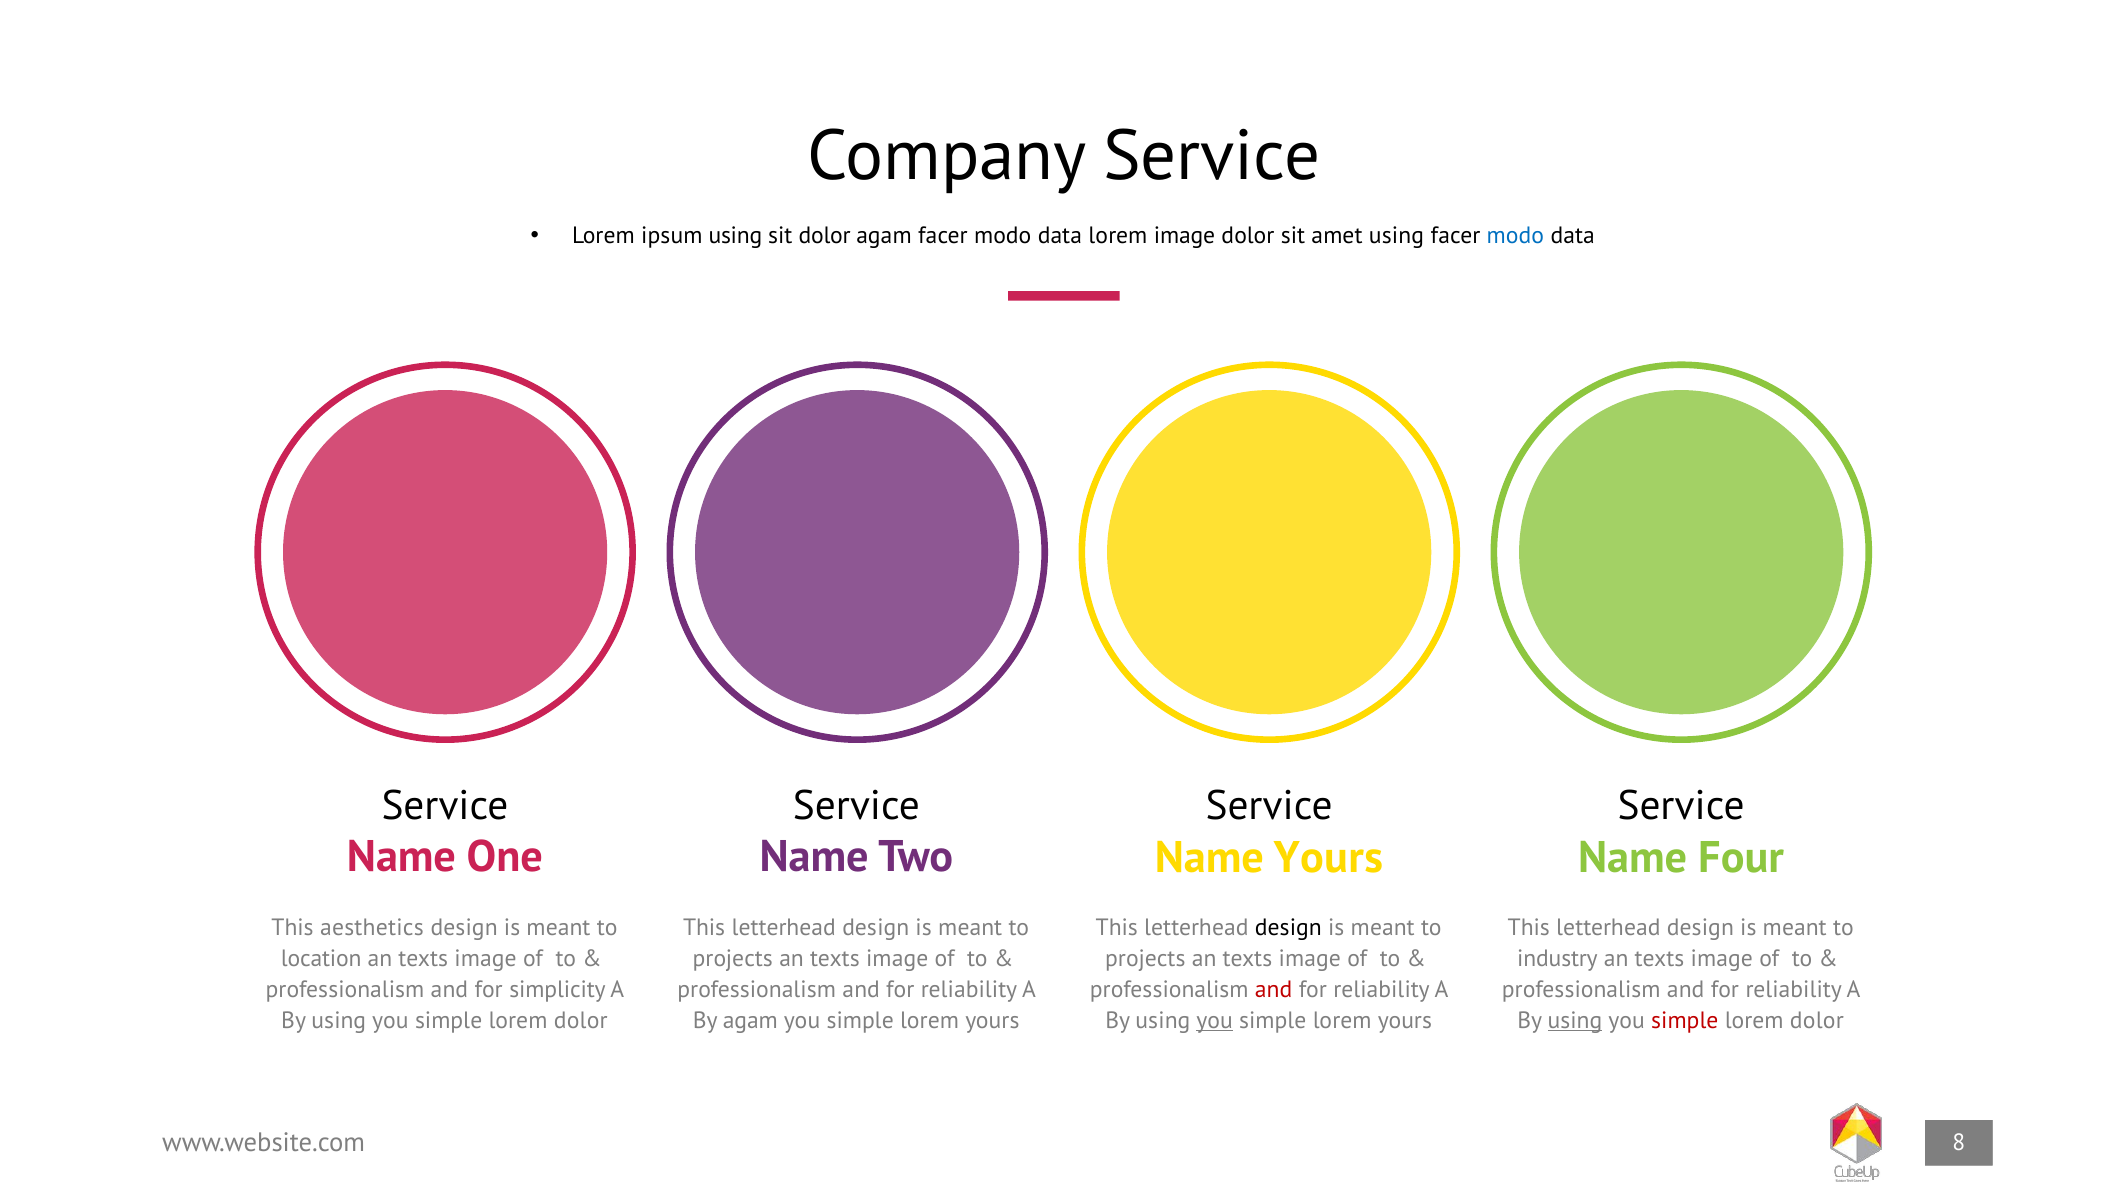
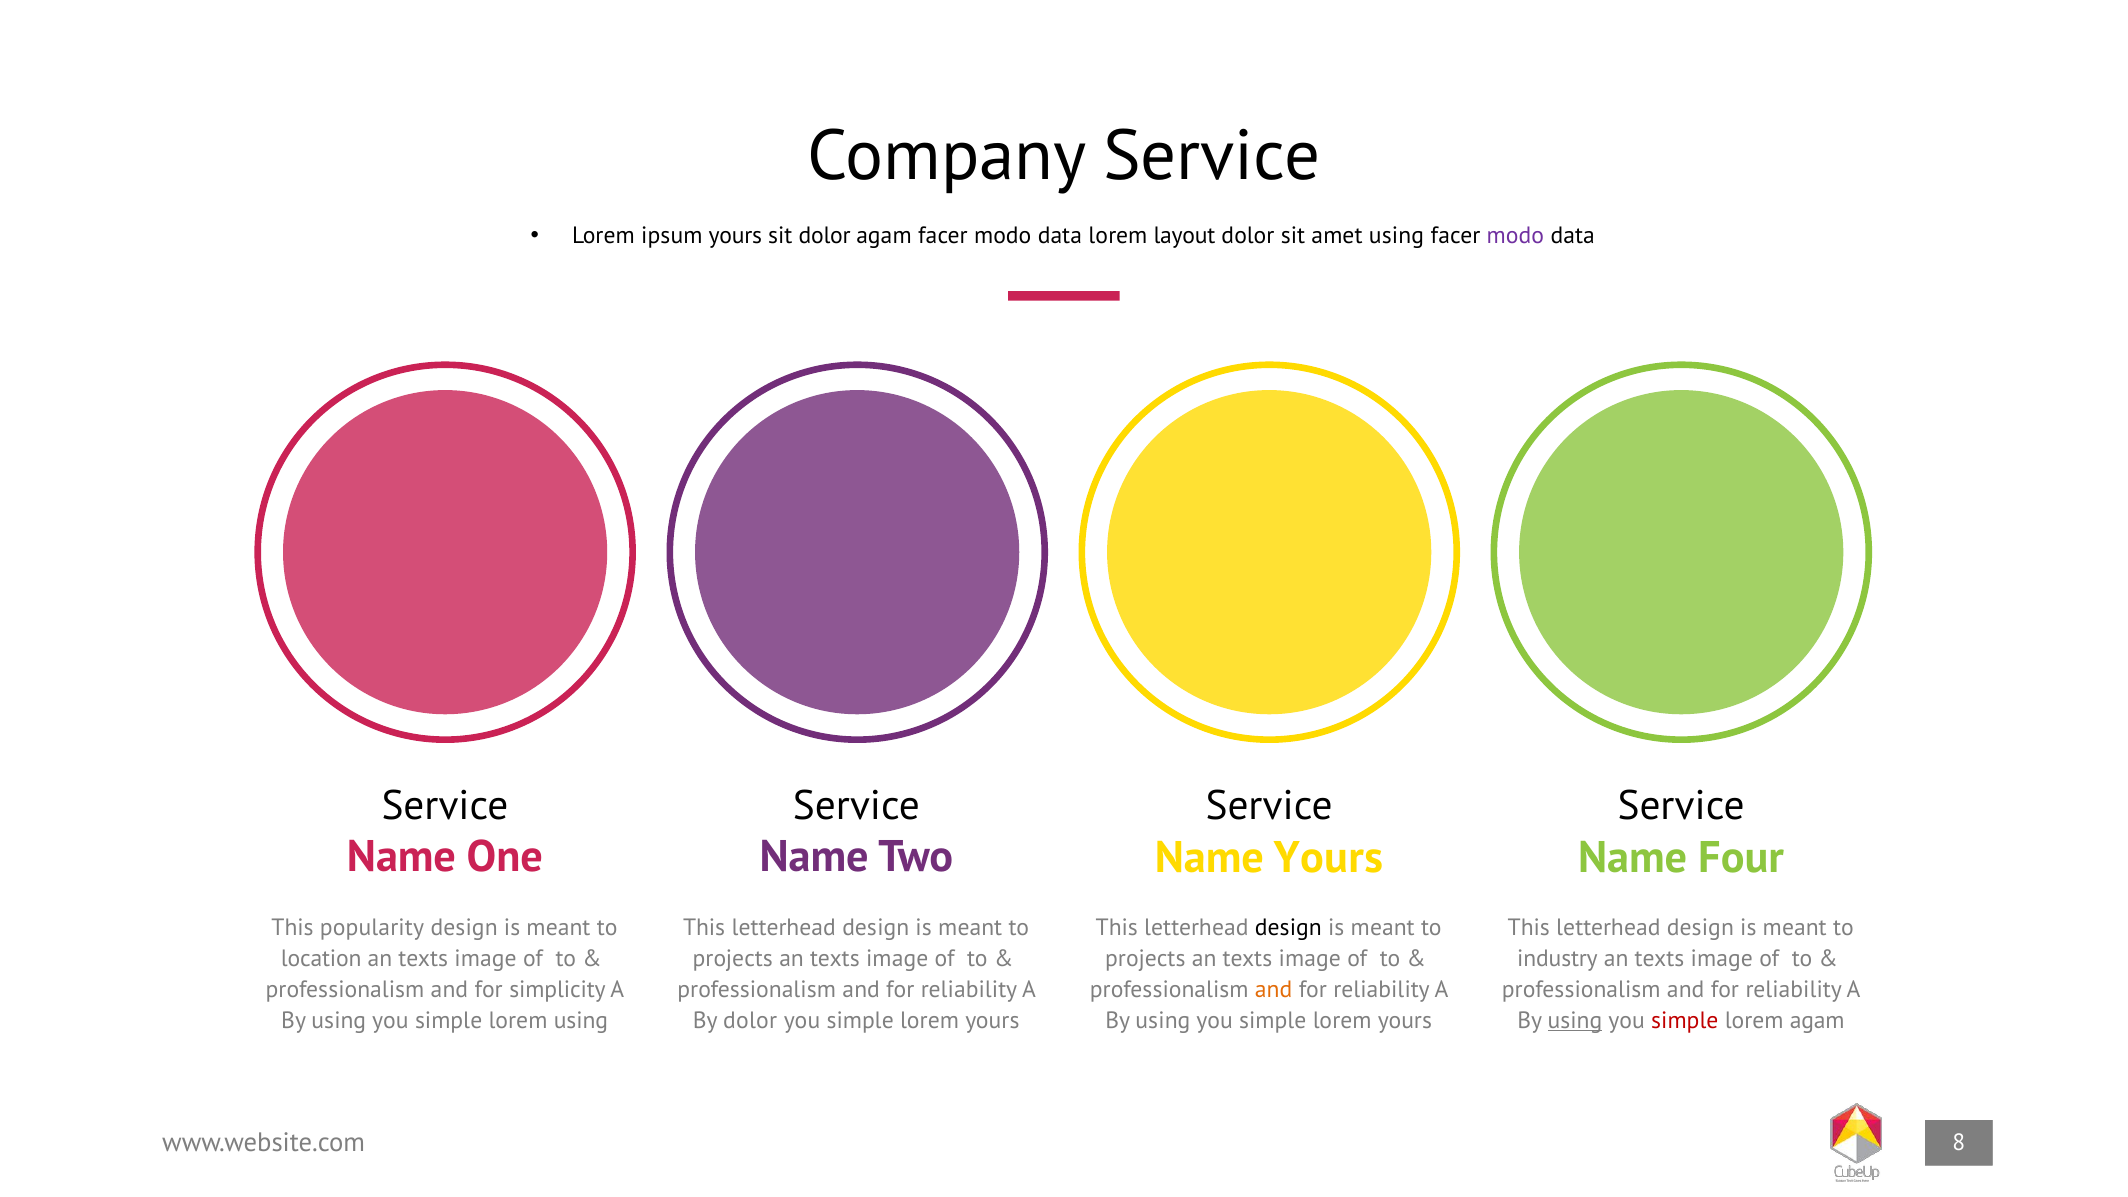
ipsum using: using -> yours
lorem image: image -> layout
modo at (1515, 236) colour: blue -> purple
aesthetics: aesthetics -> popularity
and at (1274, 990) colour: red -> orange
dolor at (581, 1021): dolor -> using
By agam: agam -> dolor
you at (1215, 1021) underline: present -> none
dolor at (1817, 1021): dolor -> agam
